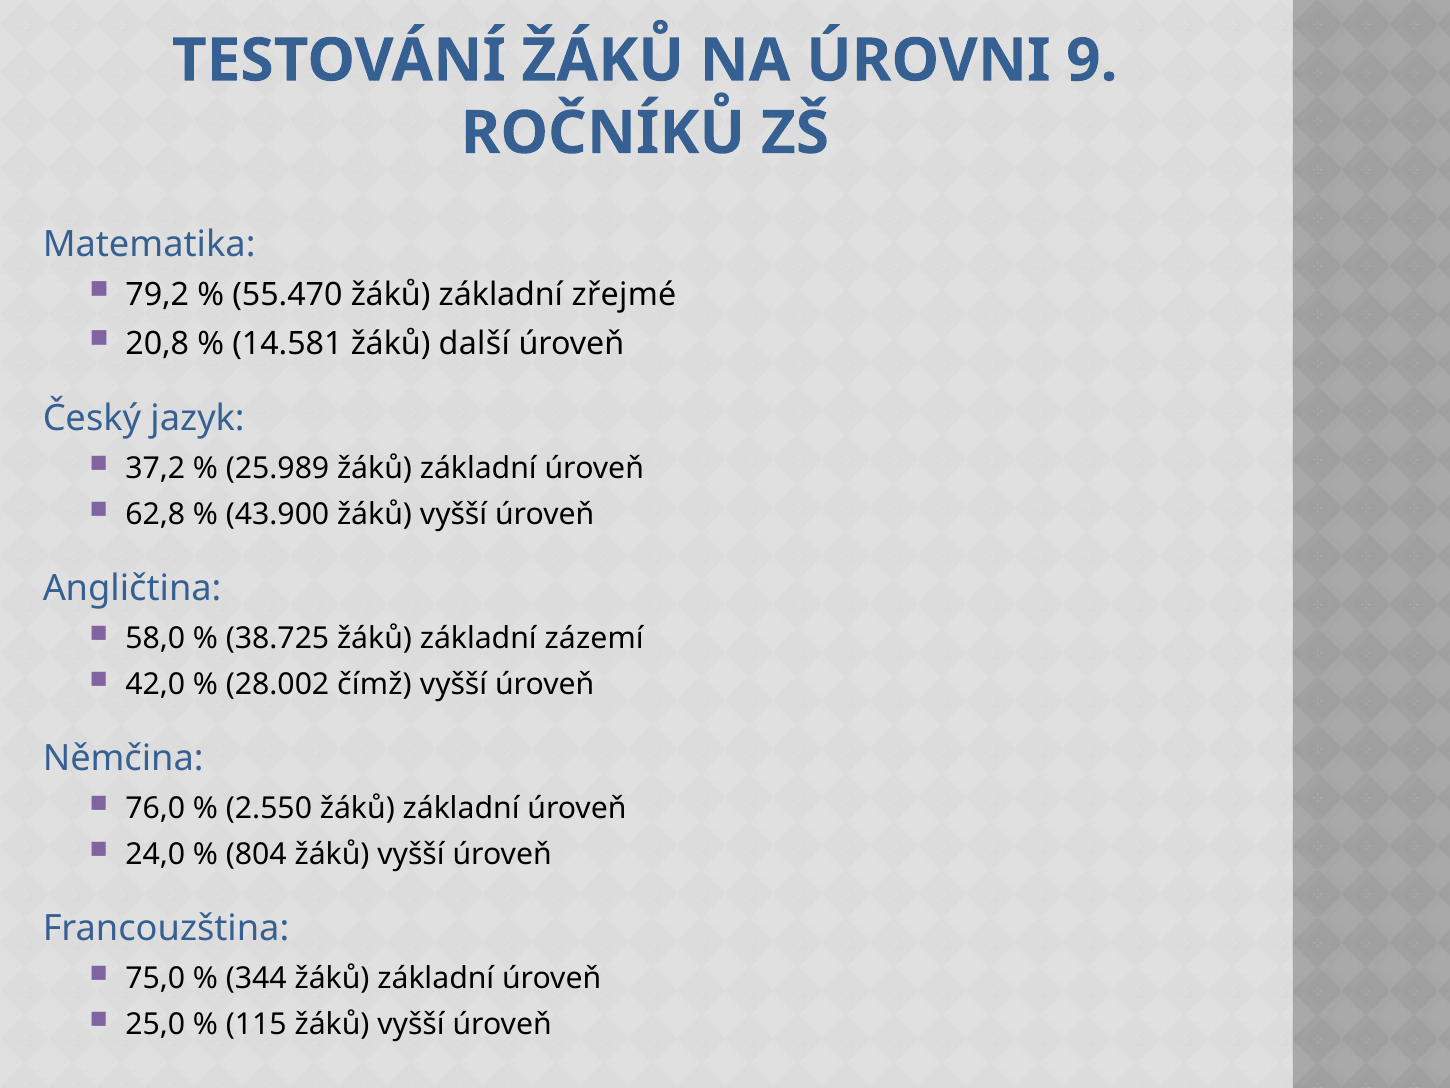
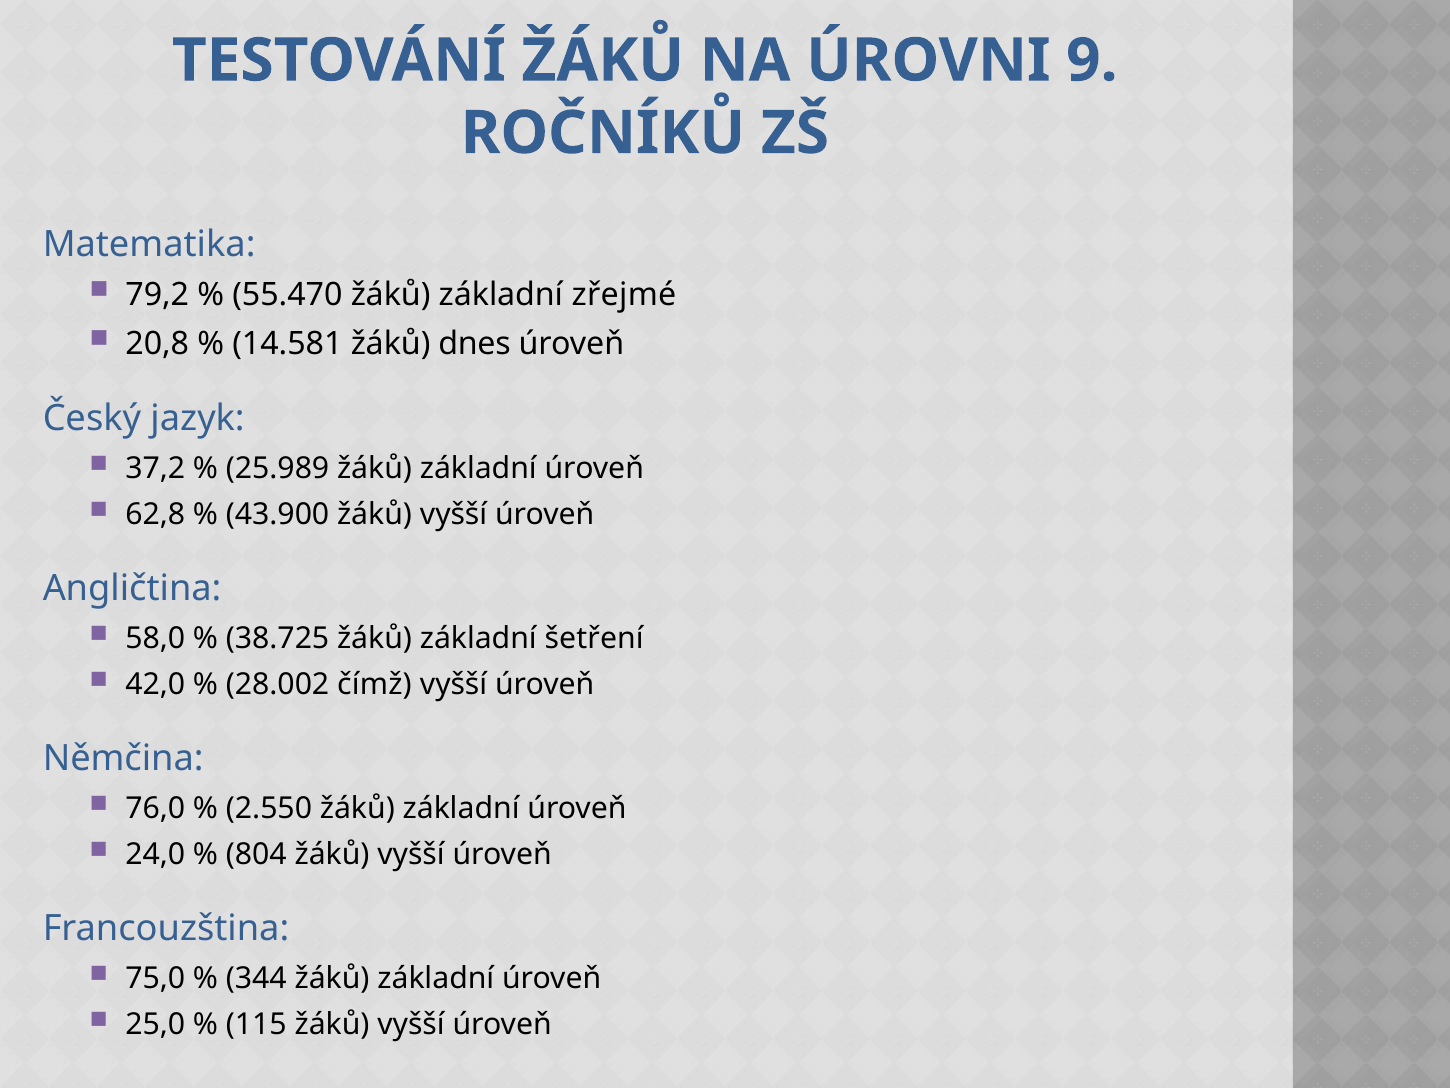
další: další -> dnes
zázemí: zázemí -> šetření
